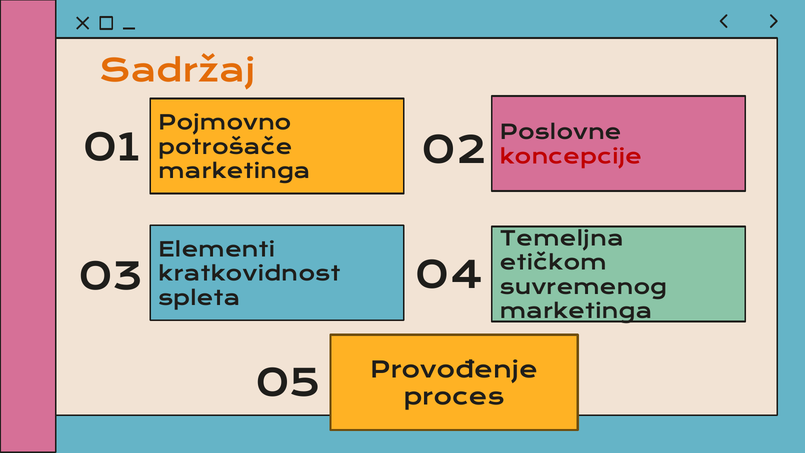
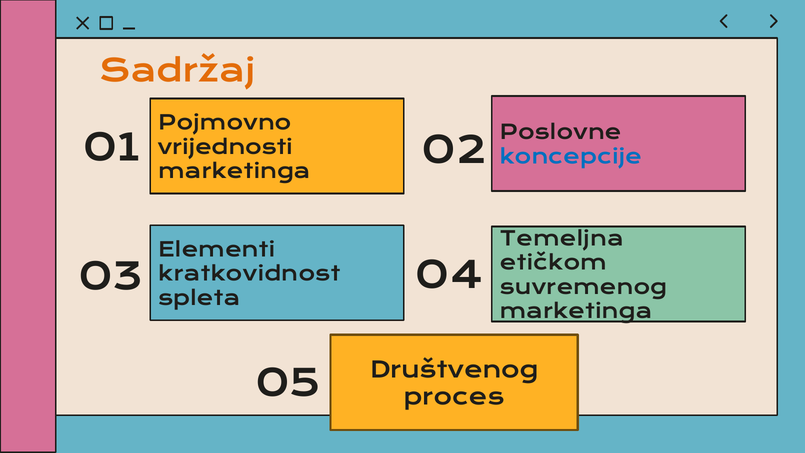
potrošače: potrošače -> vrijednosti
koncepcije colour: red -> blue
Provođenje: Provođenje -> Društvenog
